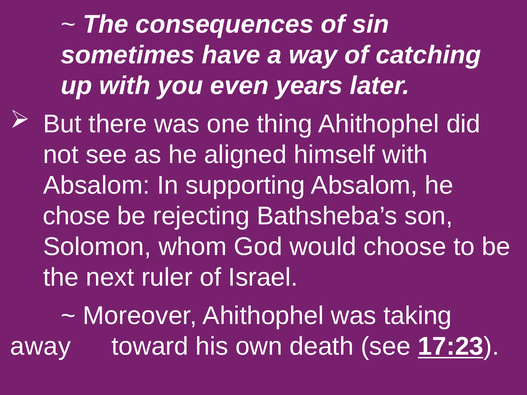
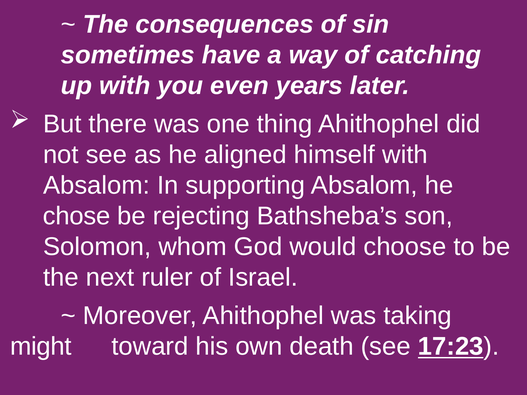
away: away -> might
